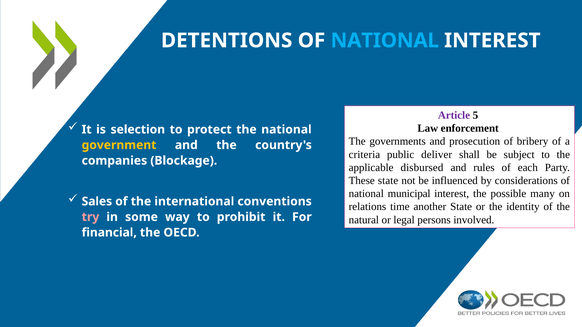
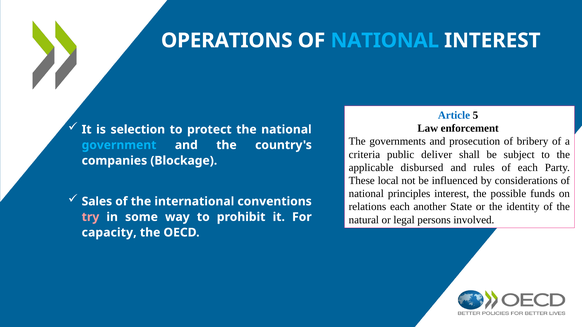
DETENTIONS: DETENTIONS -> OPERATIONS
Article colour: purple -> blue
government colour: yellow -> light blue
These state: state -> local
municipal: municipal -> principles
many: many -> funds
relations time: time -> each
financial: financial -> capacity
